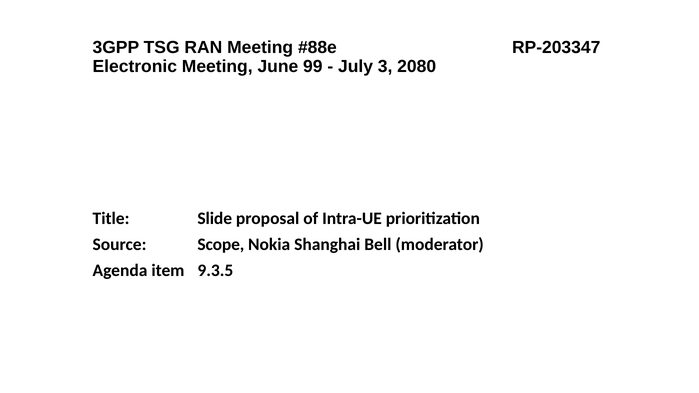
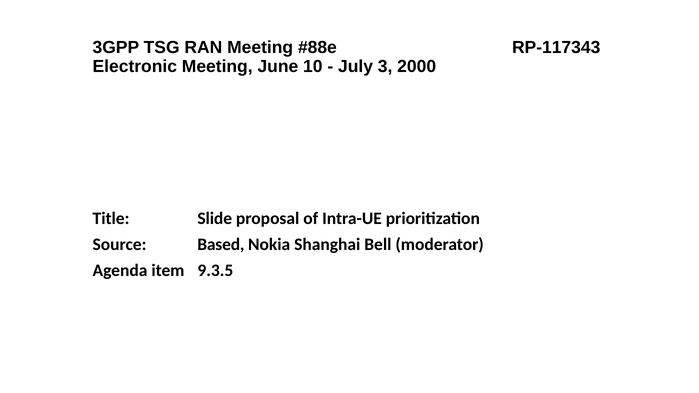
RP-203347: RP-203347 -> RP-117343
99: 99 -> 10
2080: 2080 -> 2000
Scope: Scope -> Based
